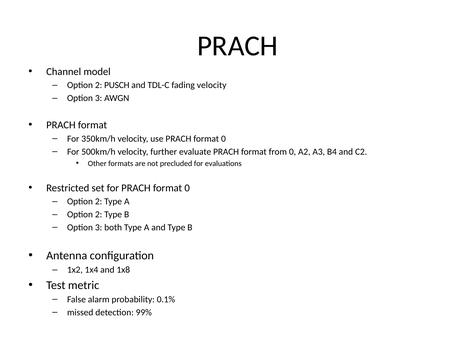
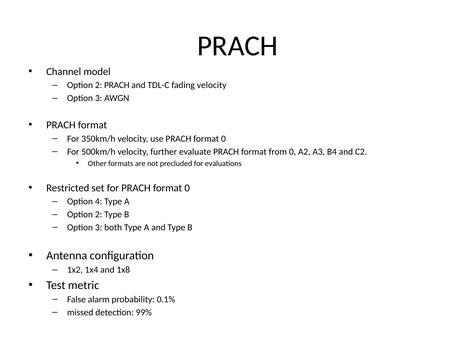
2 PUSCH: PUSCH -> PRACH
2 at (99, 202): 2 -> 4
